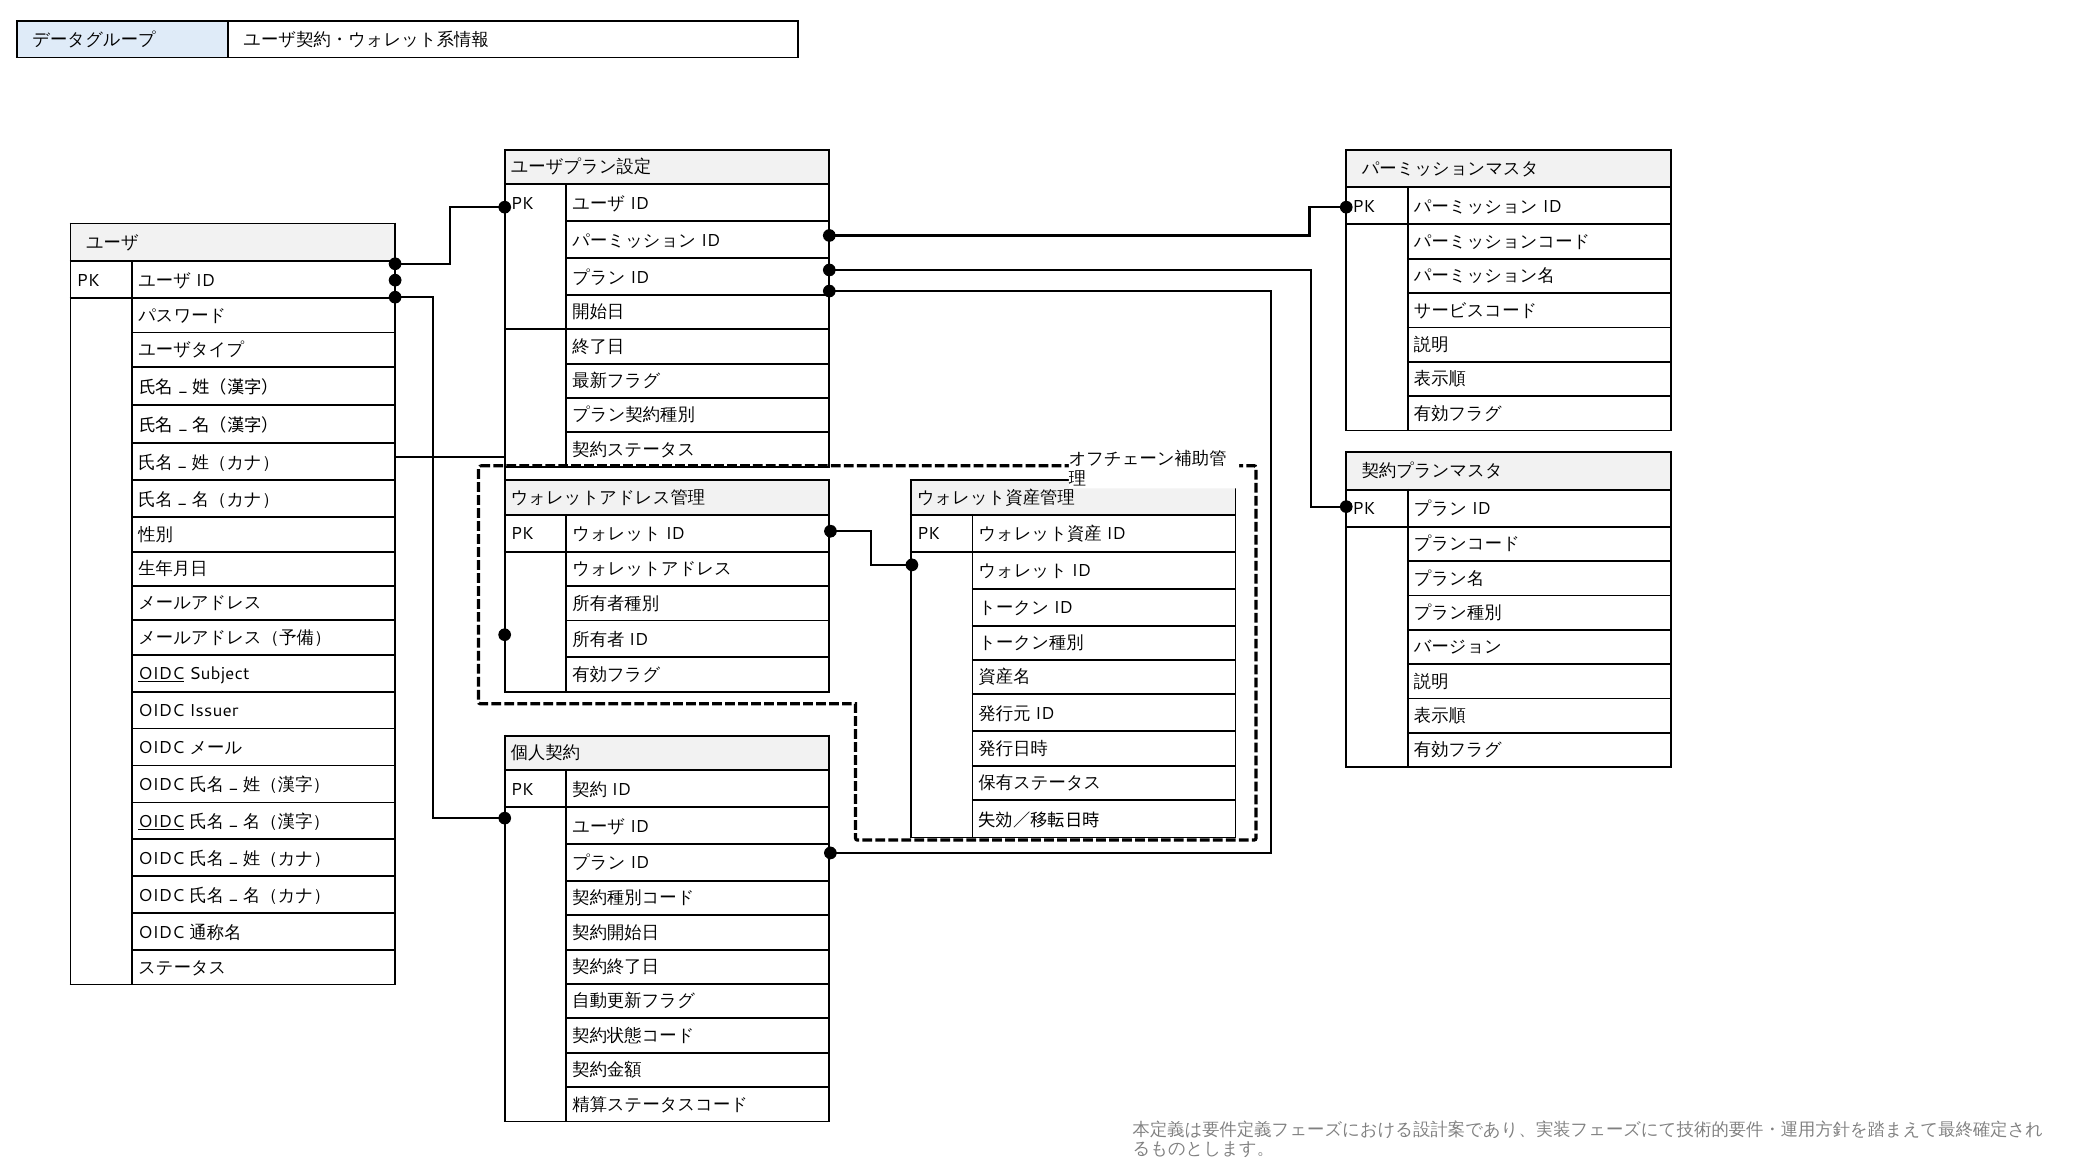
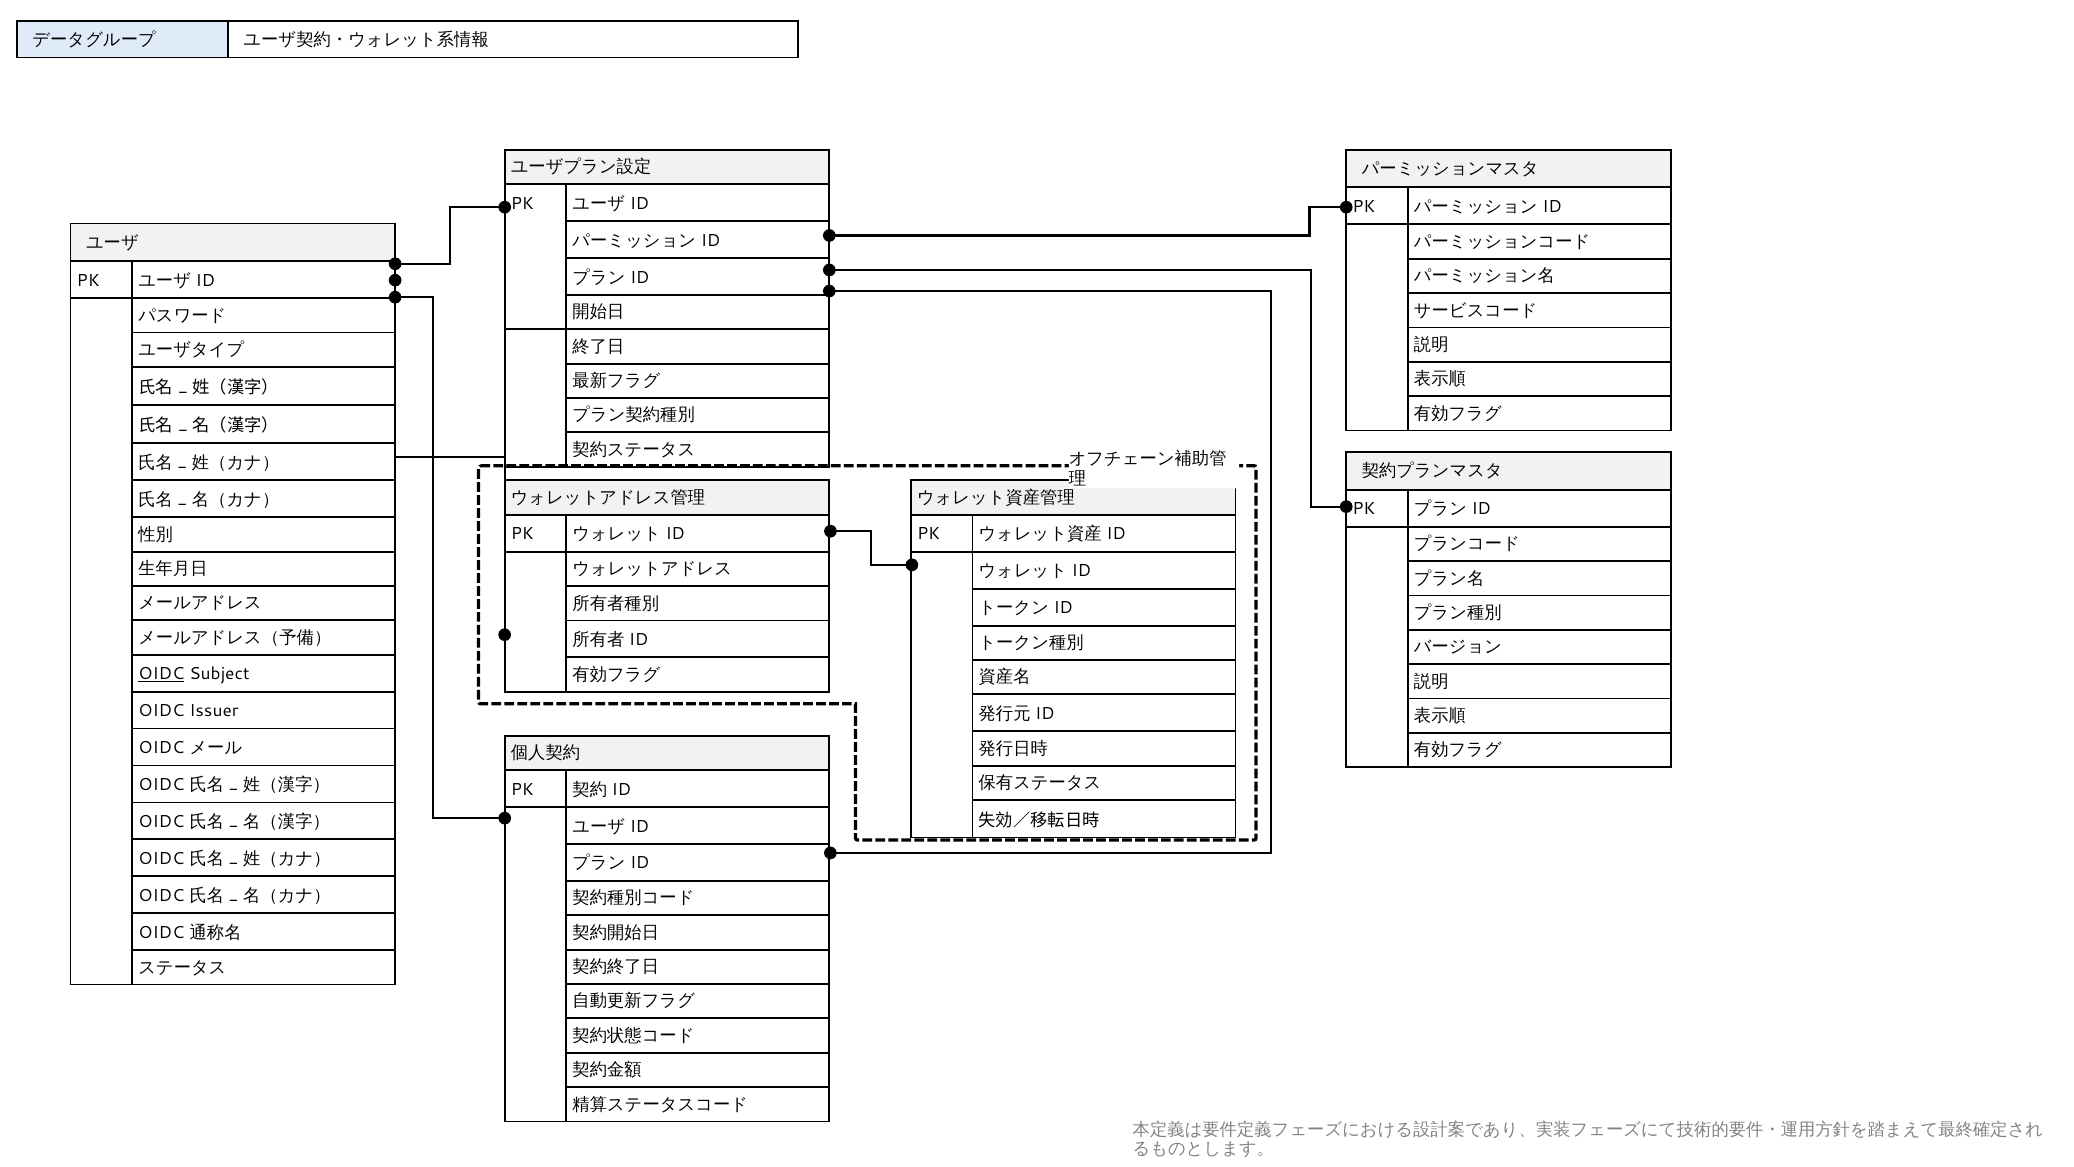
OIDC at (161, 822) underline: present -> none
